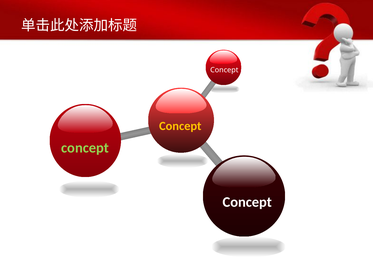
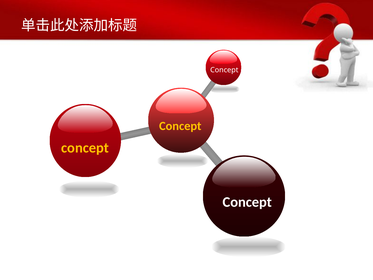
concept at (85, 148) colour: light green -> yellow
